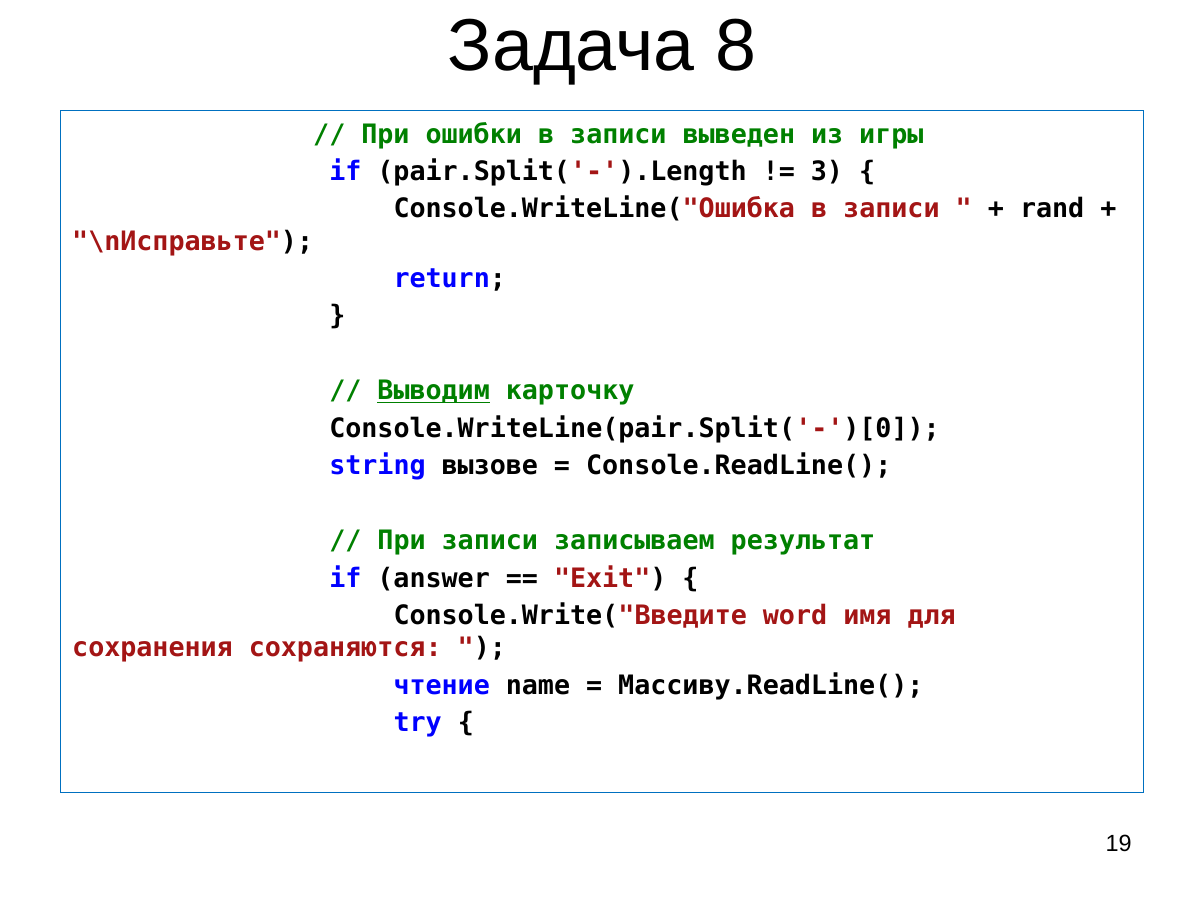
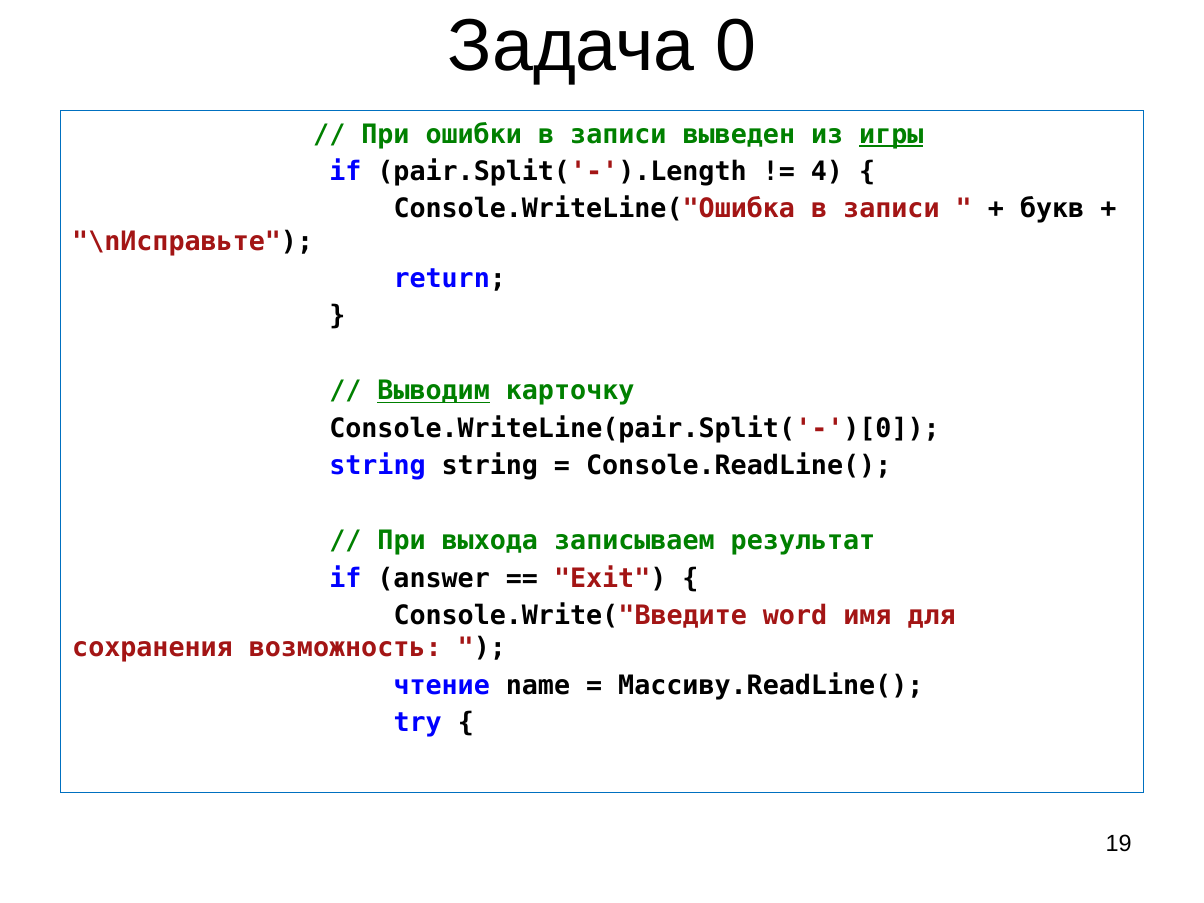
8: 8 -> 0
игры underline: none -> present
3: 3 -> 4
rand: rand -> букв
string вызове: вызове -> string
При записи: записи -> выхода
сохраняются: сохраняются -> возможность
